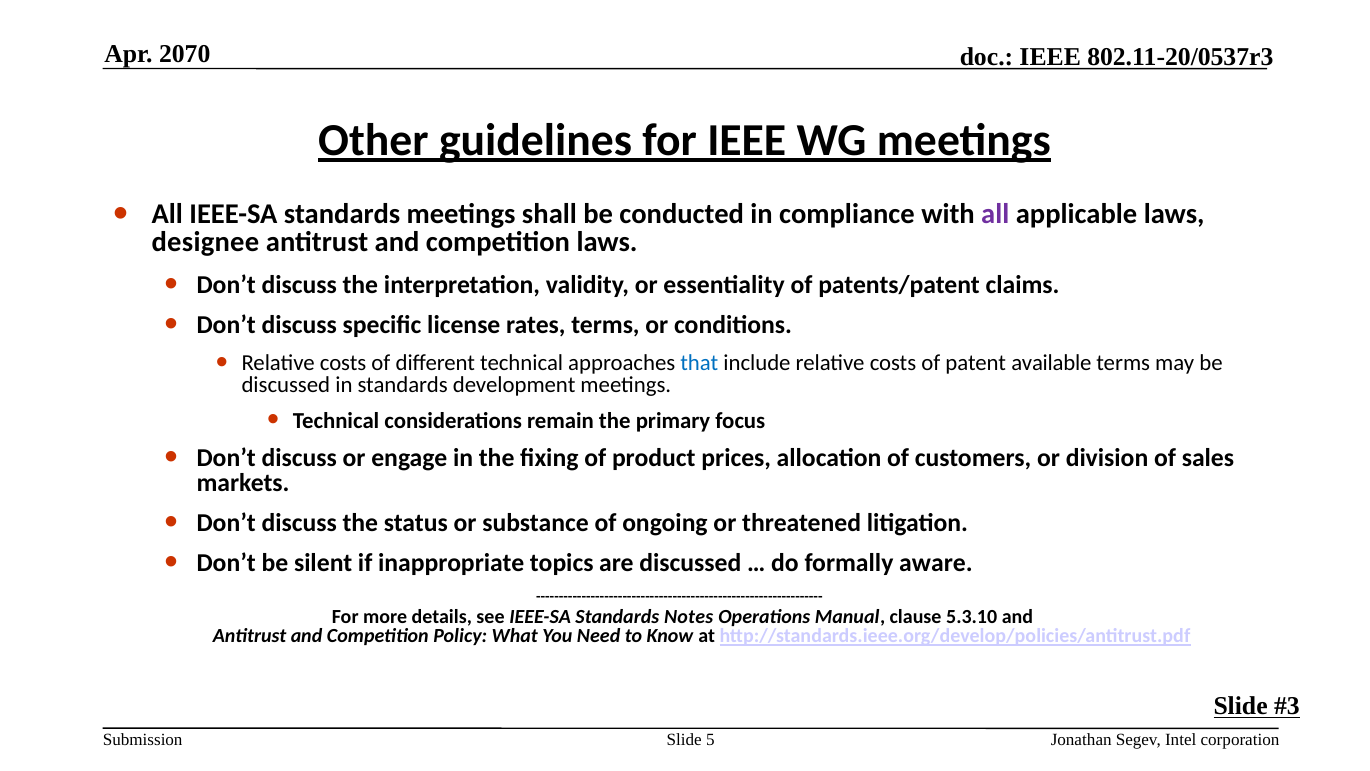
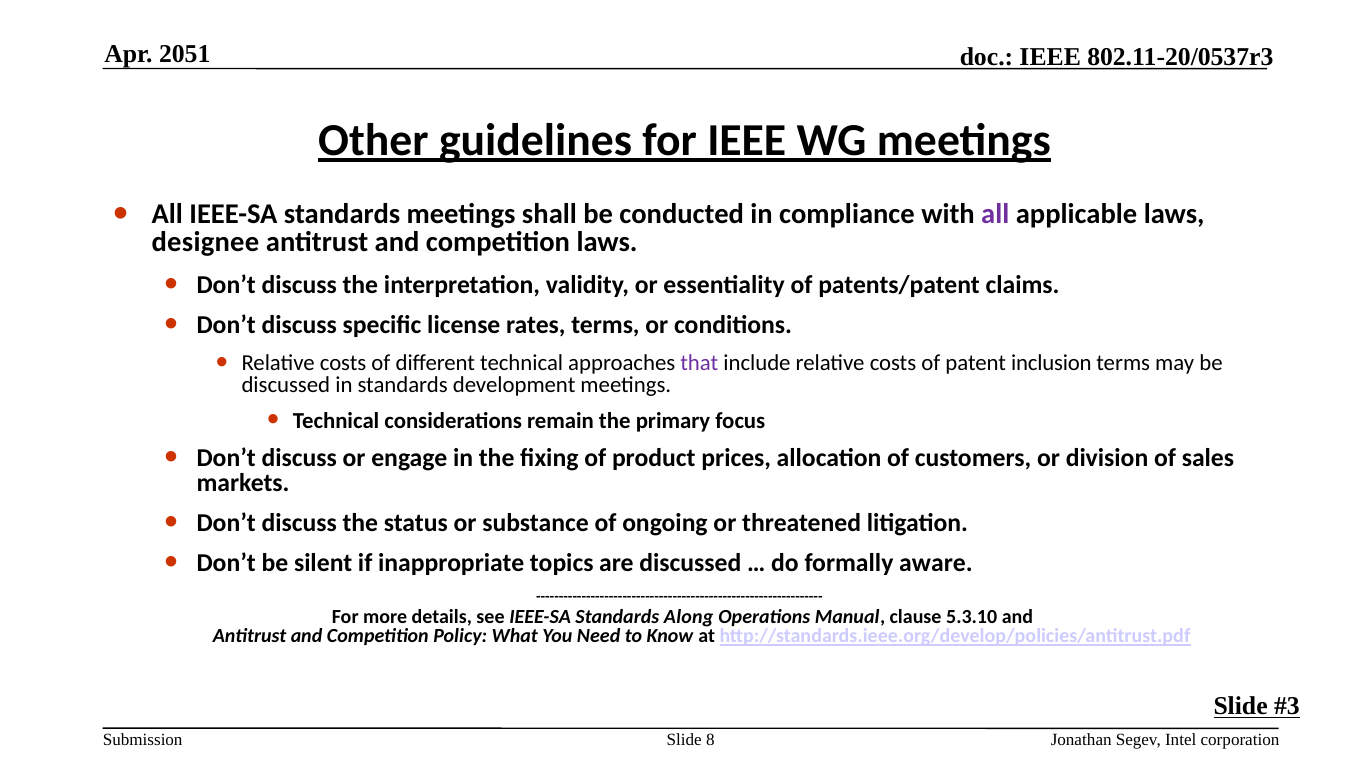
2070: 2070 -> 2051
that colour: blue -> purple
available: available -> inclusion
Notes: Notes -> Along
5: 5 -> 8
